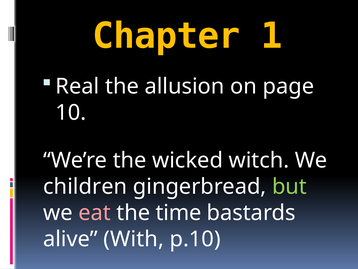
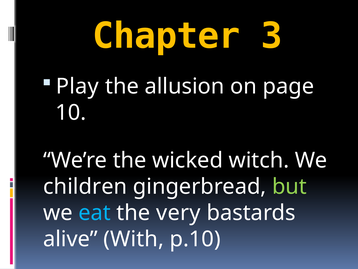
1: 1 -> 3
Real: Real -> Play
eat colour: pink -> light blue
time: time -> very
